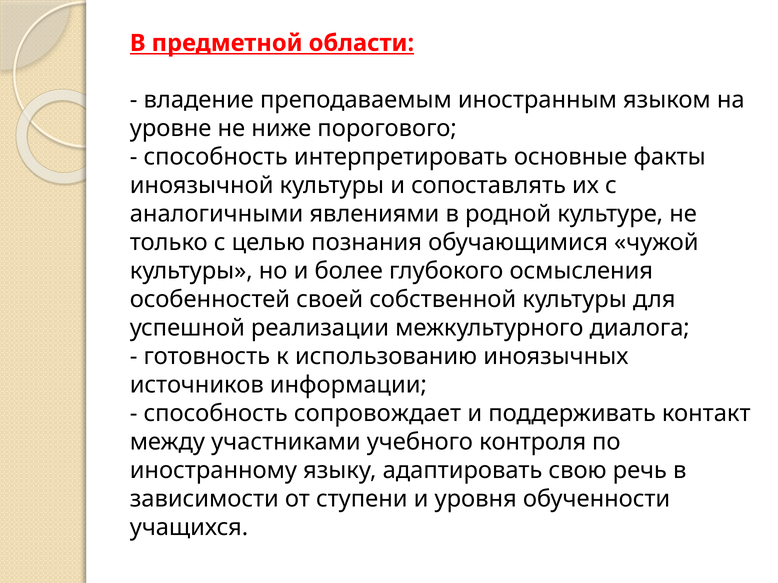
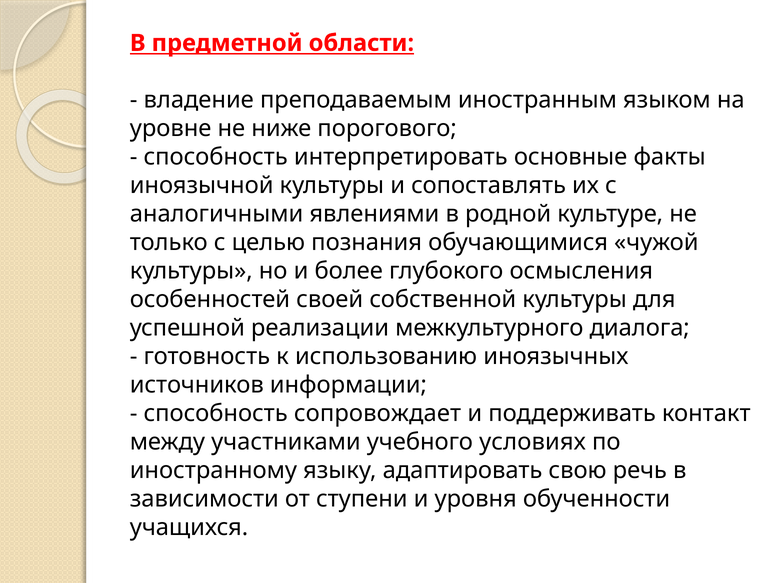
контроля: контроля -> условиях
